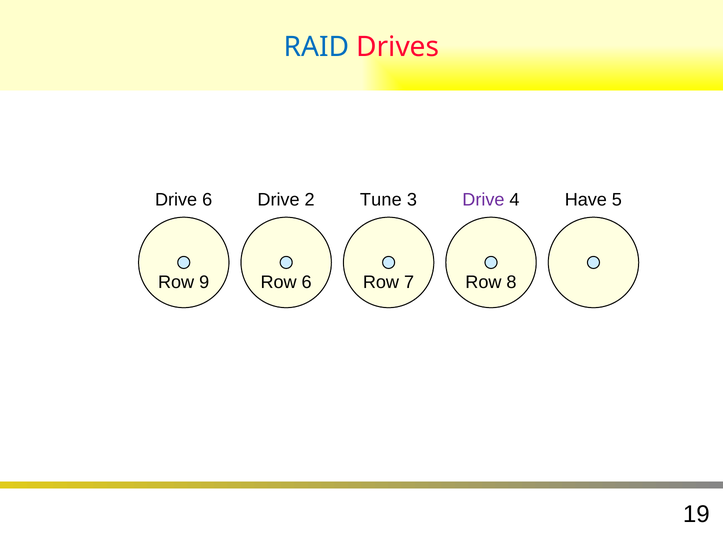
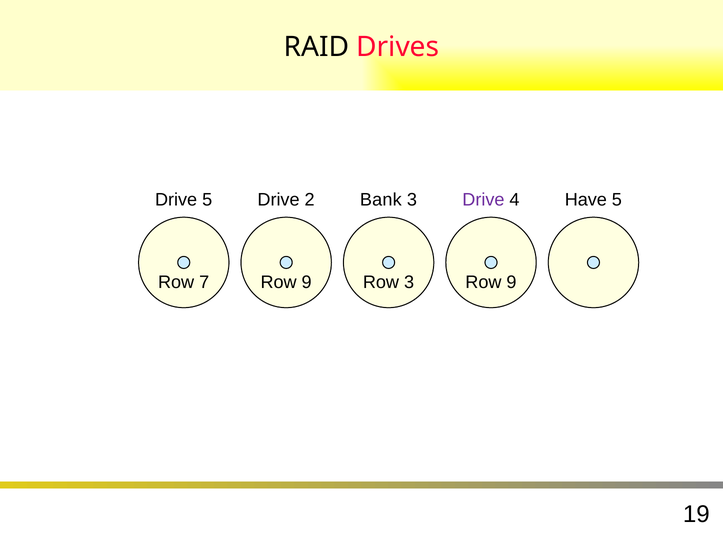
RAID colour: blue -> black
Drive 6: 6 -> 5
Tune: Tune -> Bank
9: 9 -> 7
6 at (307, 282): 6 -> 9
Row 7: 7 -> 3
8 at (511, 282): 8 -> 9
